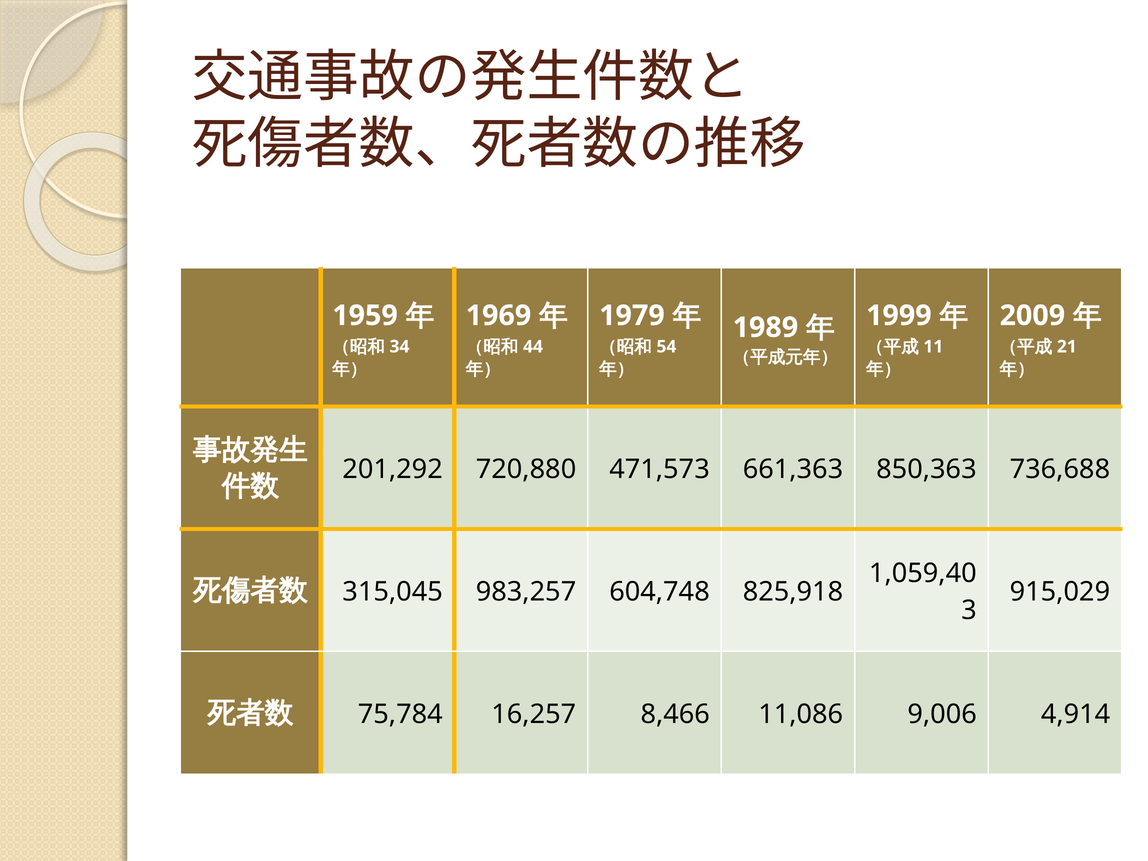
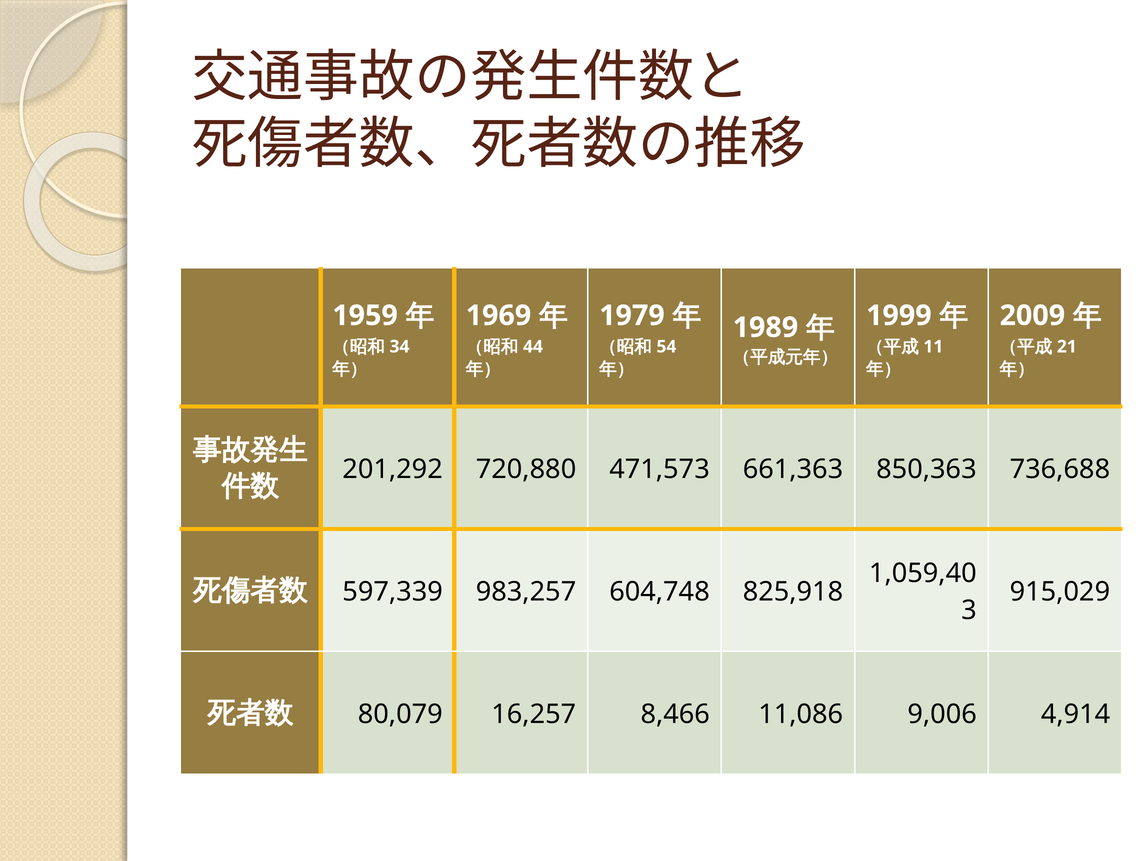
315,045: 315,045 -> 597,339
75,784: 75,784 -> 80,079
